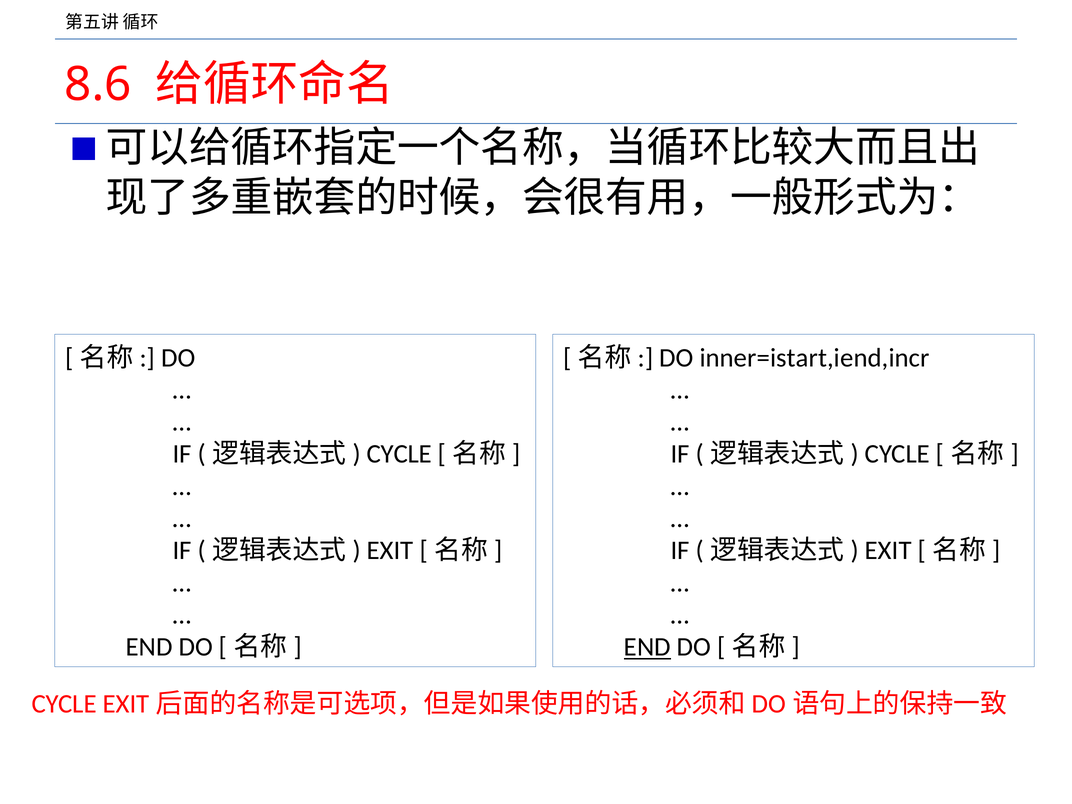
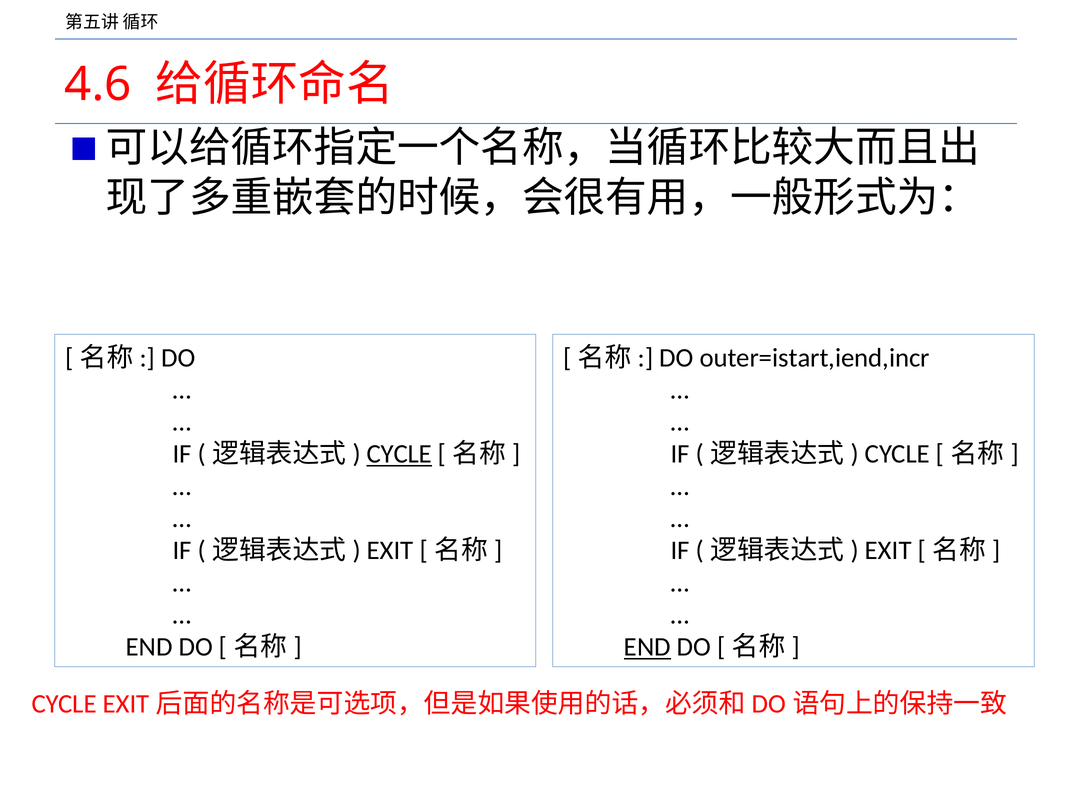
8.6: 8.6 -> 4.6
inner=istart,iend,incr: inner=istart,iend,incr -> outer=istart,iend,incr
CYCLE at (399, 454) underline: none -> present
